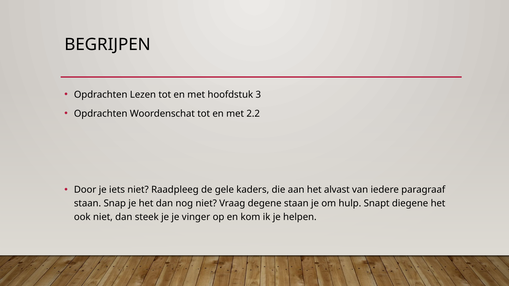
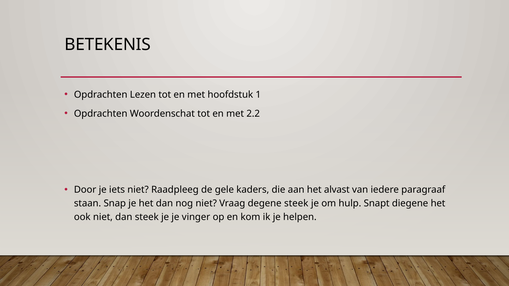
BEGRIJPEN: BEGRIJPEN -> BETEKENIS
3: 3 -> 1
degene staan: staan -> steek
